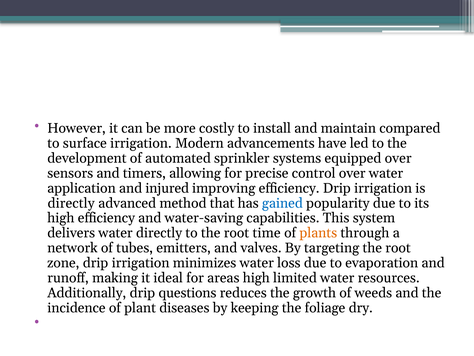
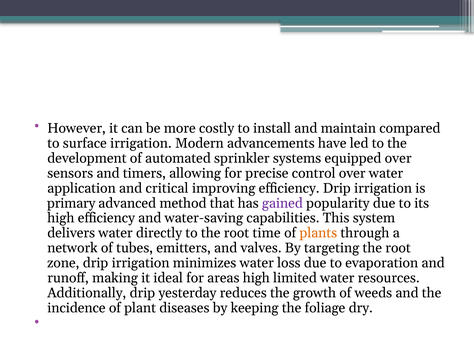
injured: injured -> critical
directly at (71, 203): directly -> primary
gained colour: blue -> purple
questions: questions -> yesterday
